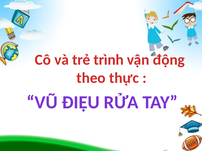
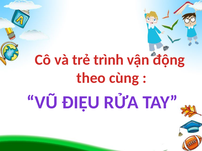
thực: thực -> cùng
